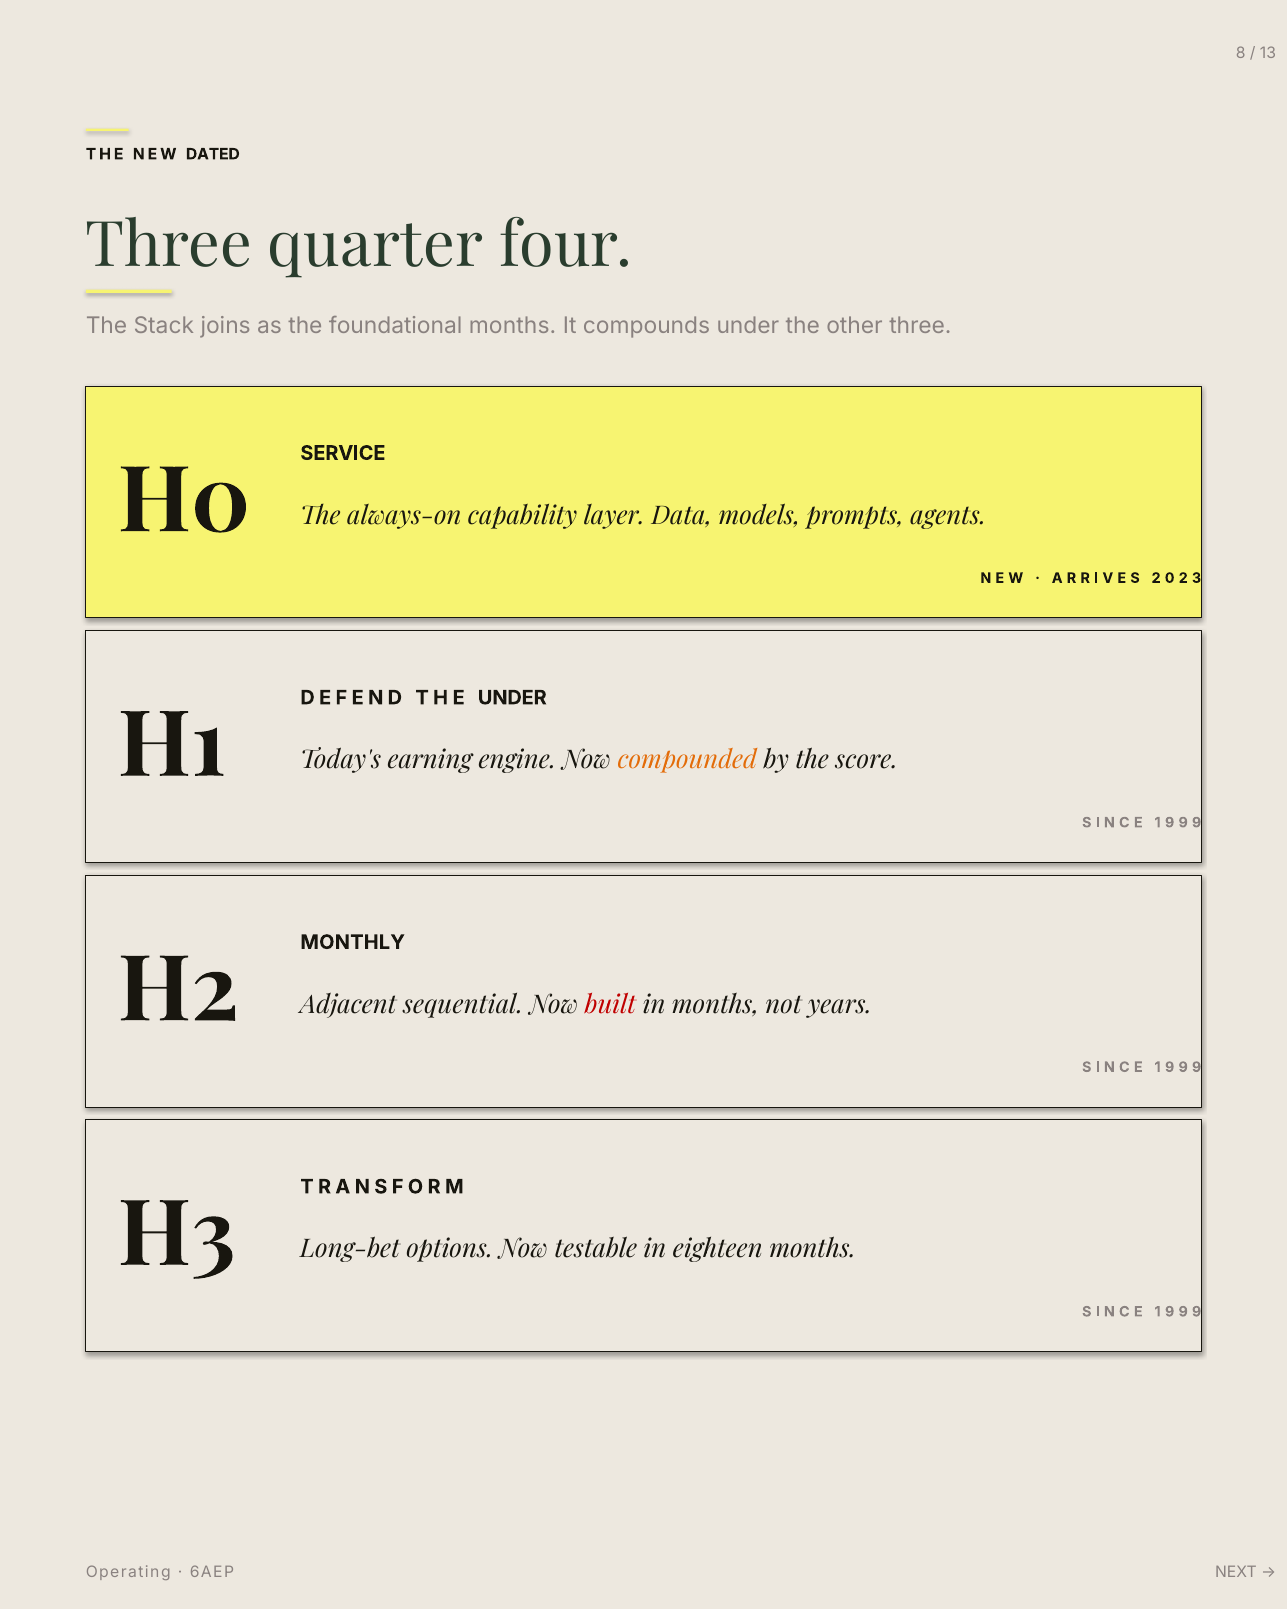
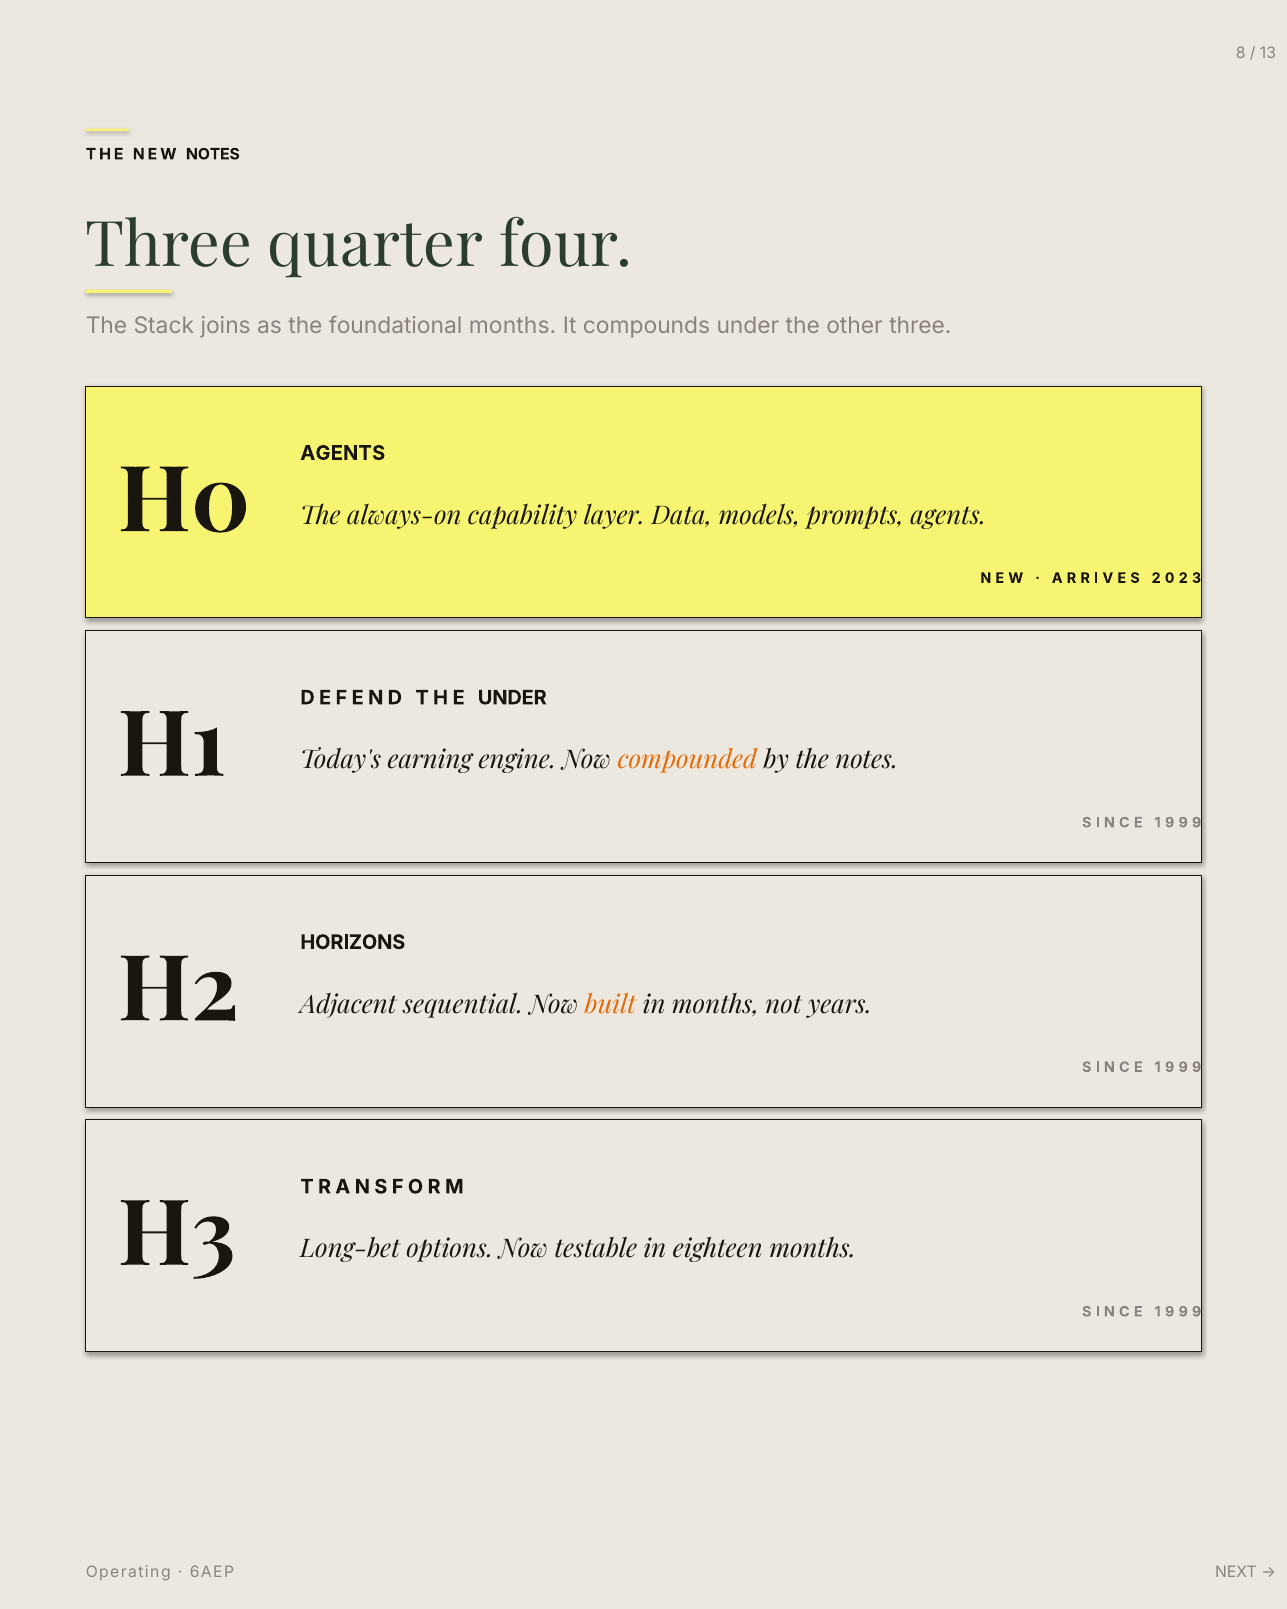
NEW DATED: DATED -> NOTES
SERVICE at (343, 453): SERVICE -> AGENTS
the score: score -> notes
MONTHLY: MONTHLY -> HORIZONS
built colour: red -> orange
